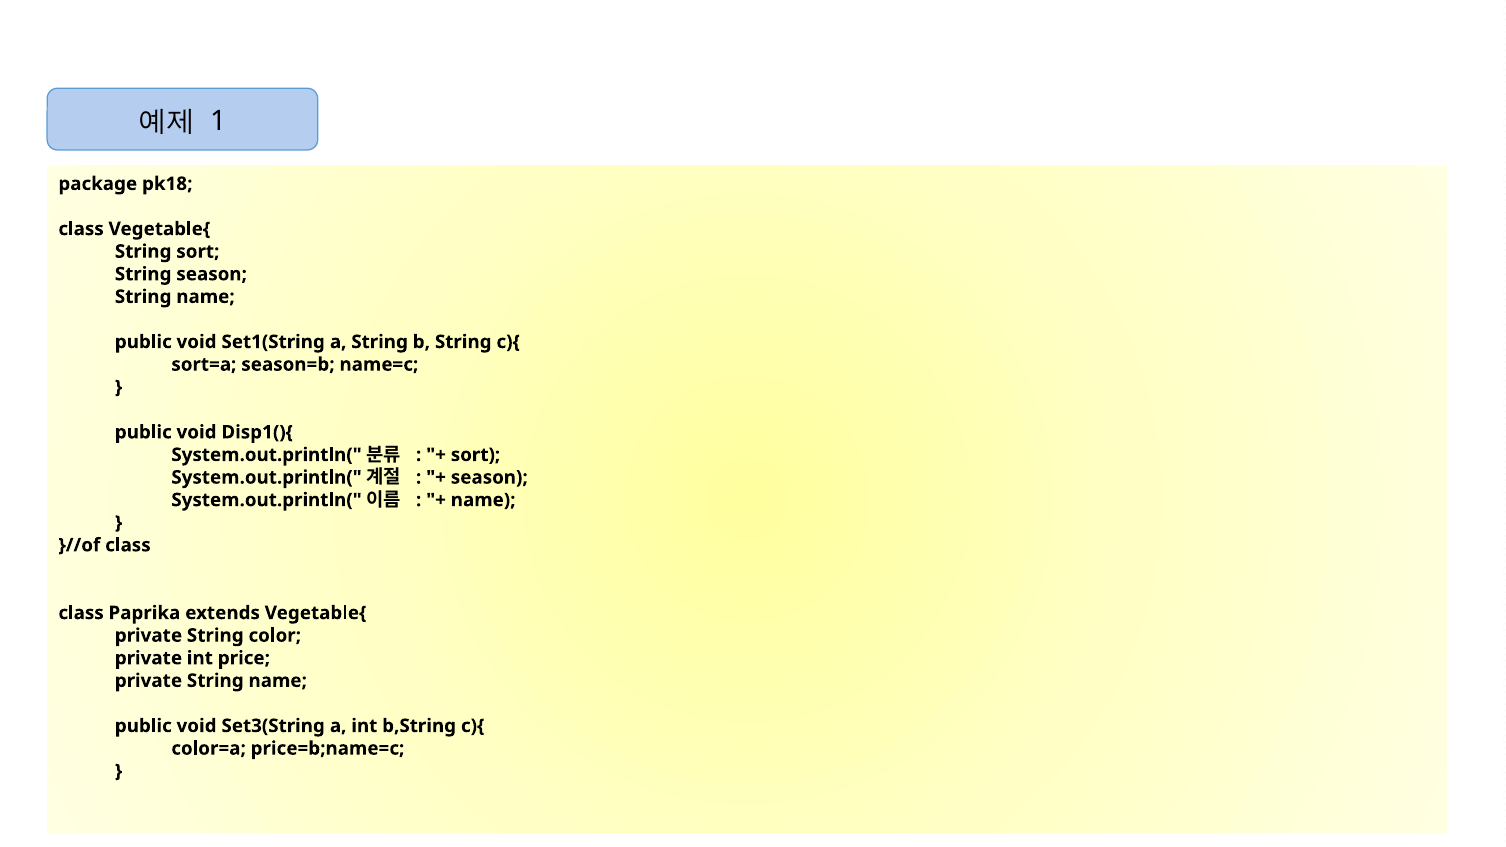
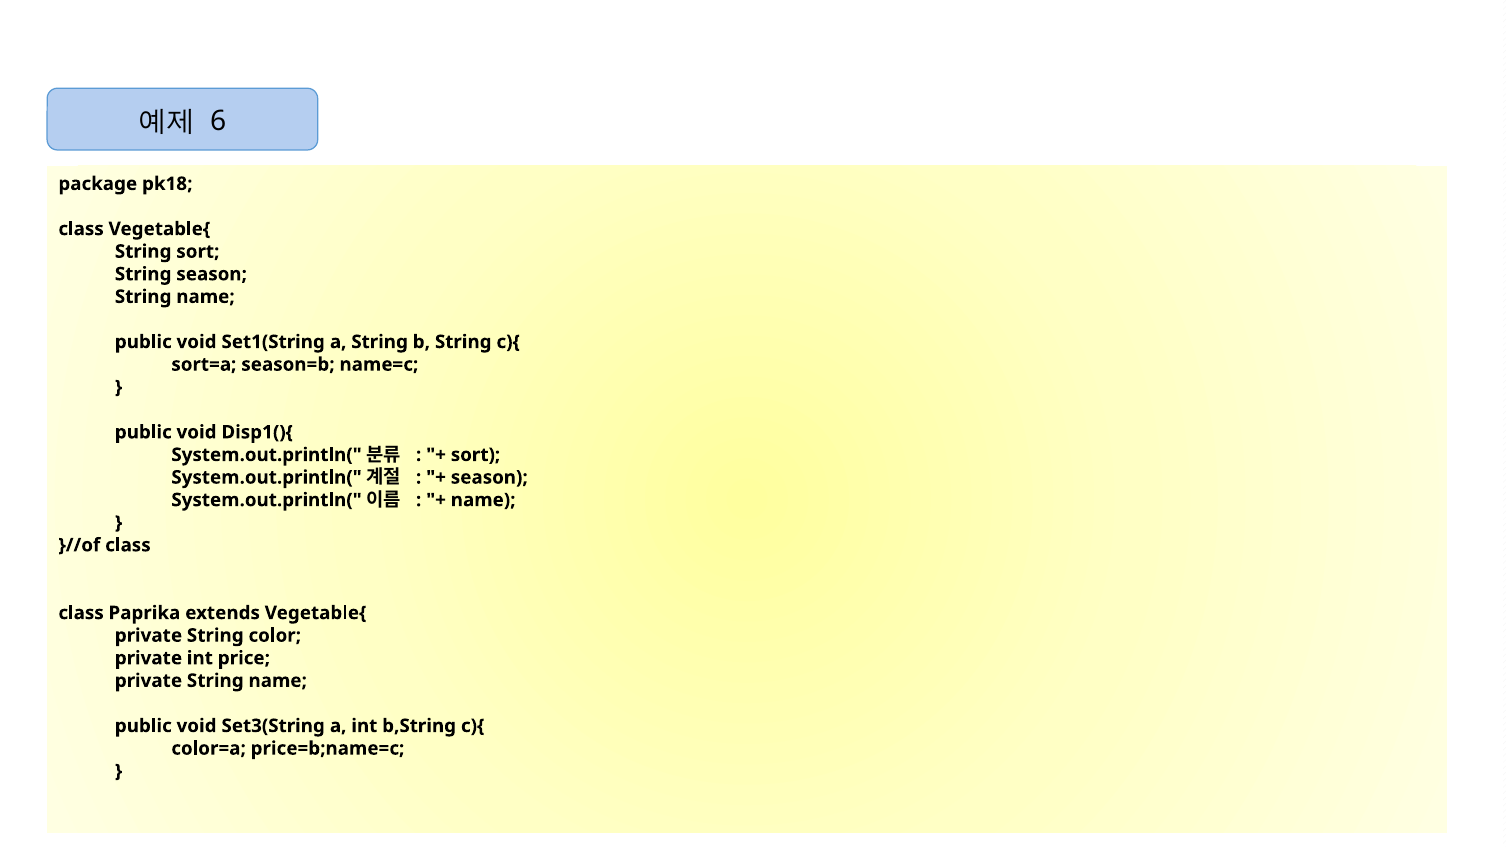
1: 1 -> 6
